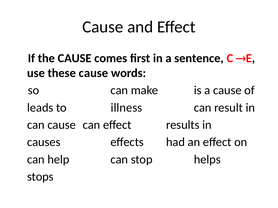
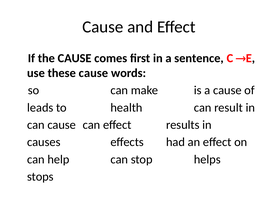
illness: illness -> health
